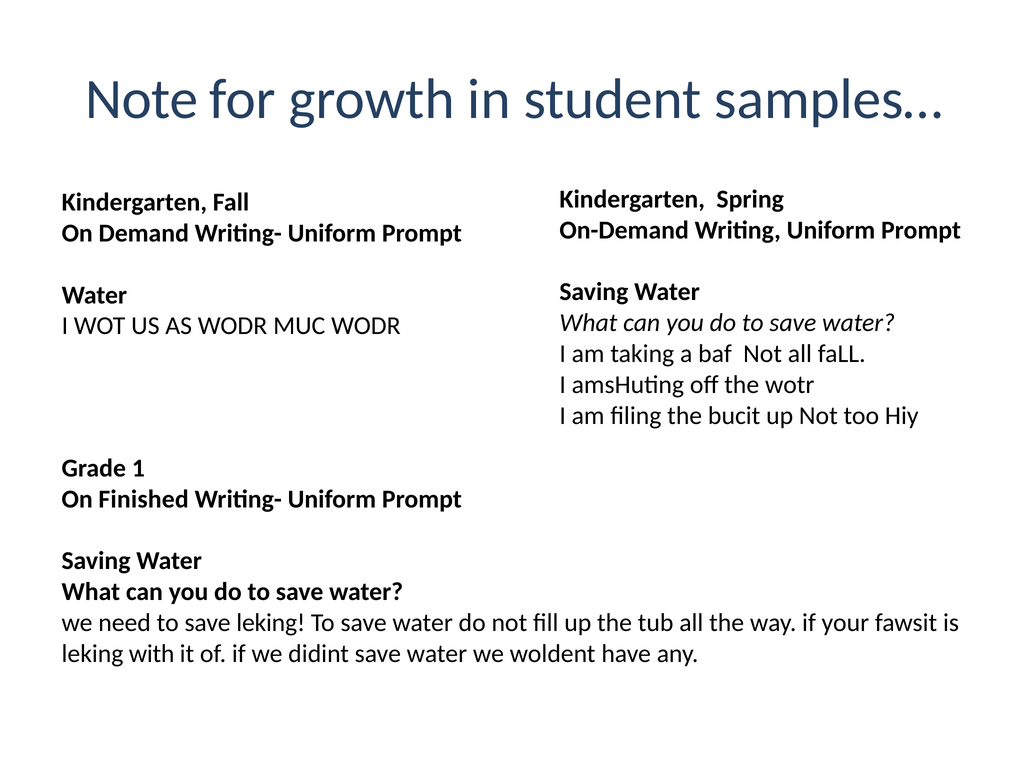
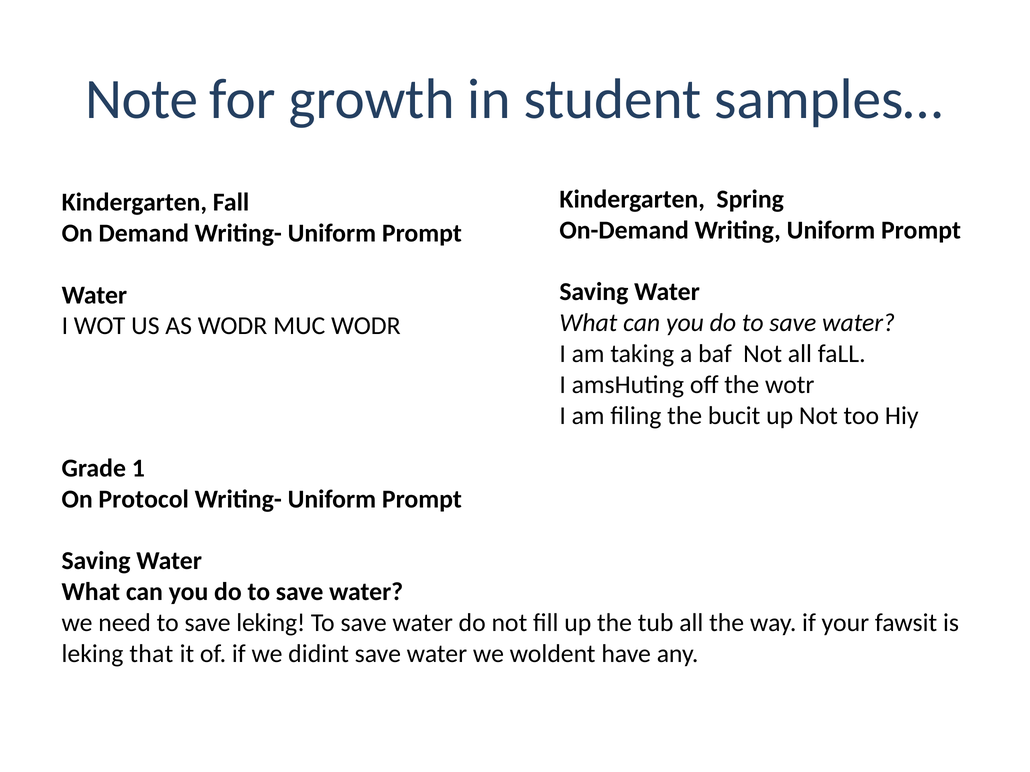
Finished: Finished -> Protocol
with: with -> that
